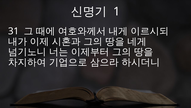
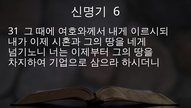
1: 1 -> 6
